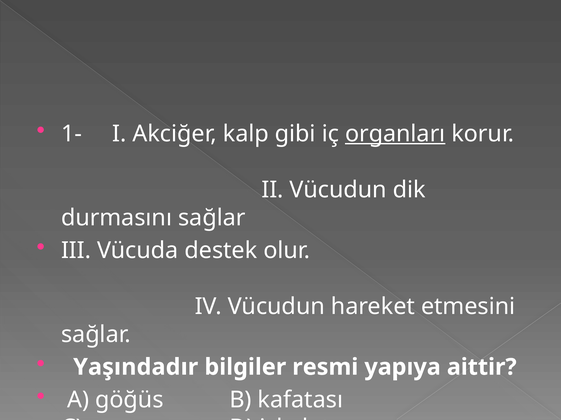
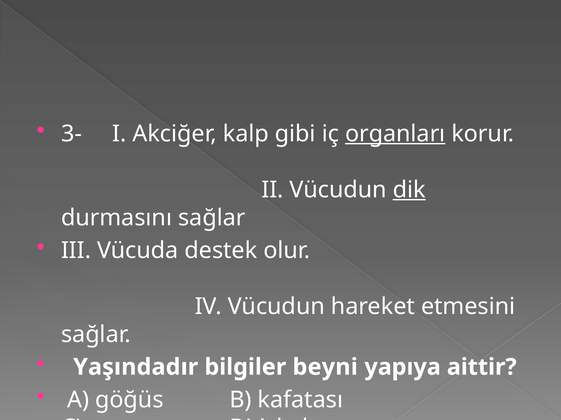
1-: 1- -> 3-
dik underline: none -> present
resmi: resmi -> beyni
